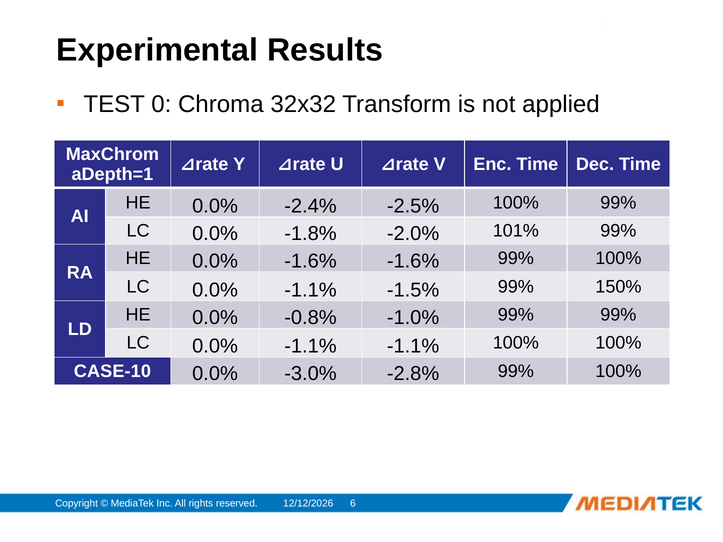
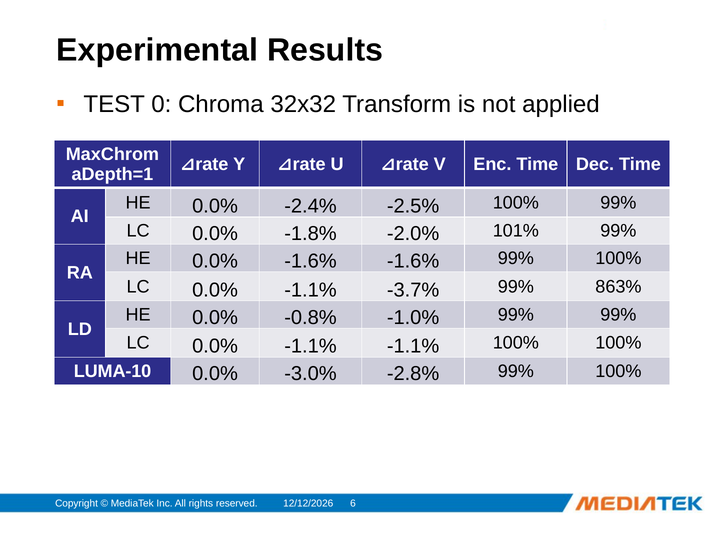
-1.5%: -1.5% -> -3.7%
150%: 150% -> 863%
CASE-10: CASE-10 -> LUMA-10
